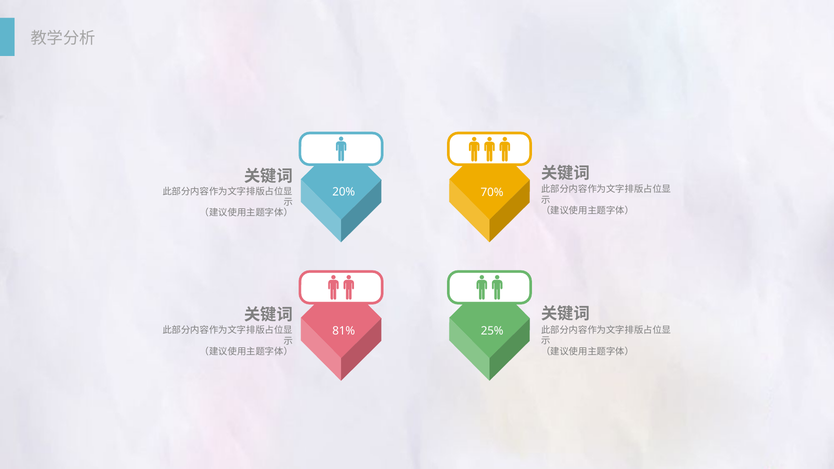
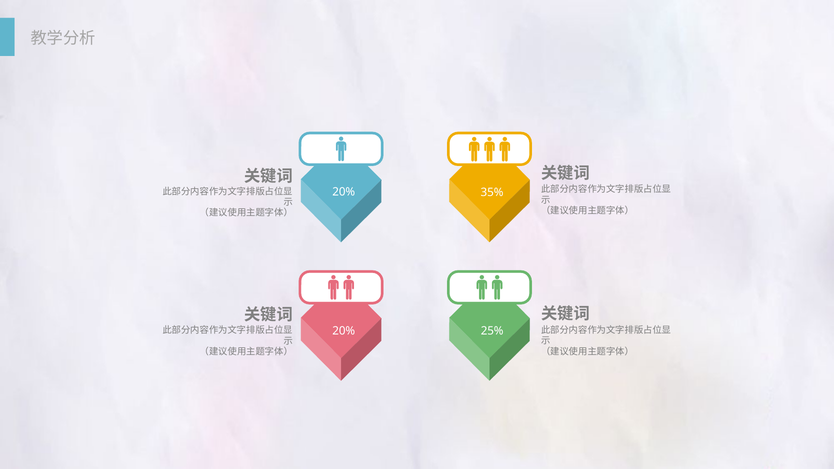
70%: 70% -> 35%
81% at (344, 331): 81% -> 20%
